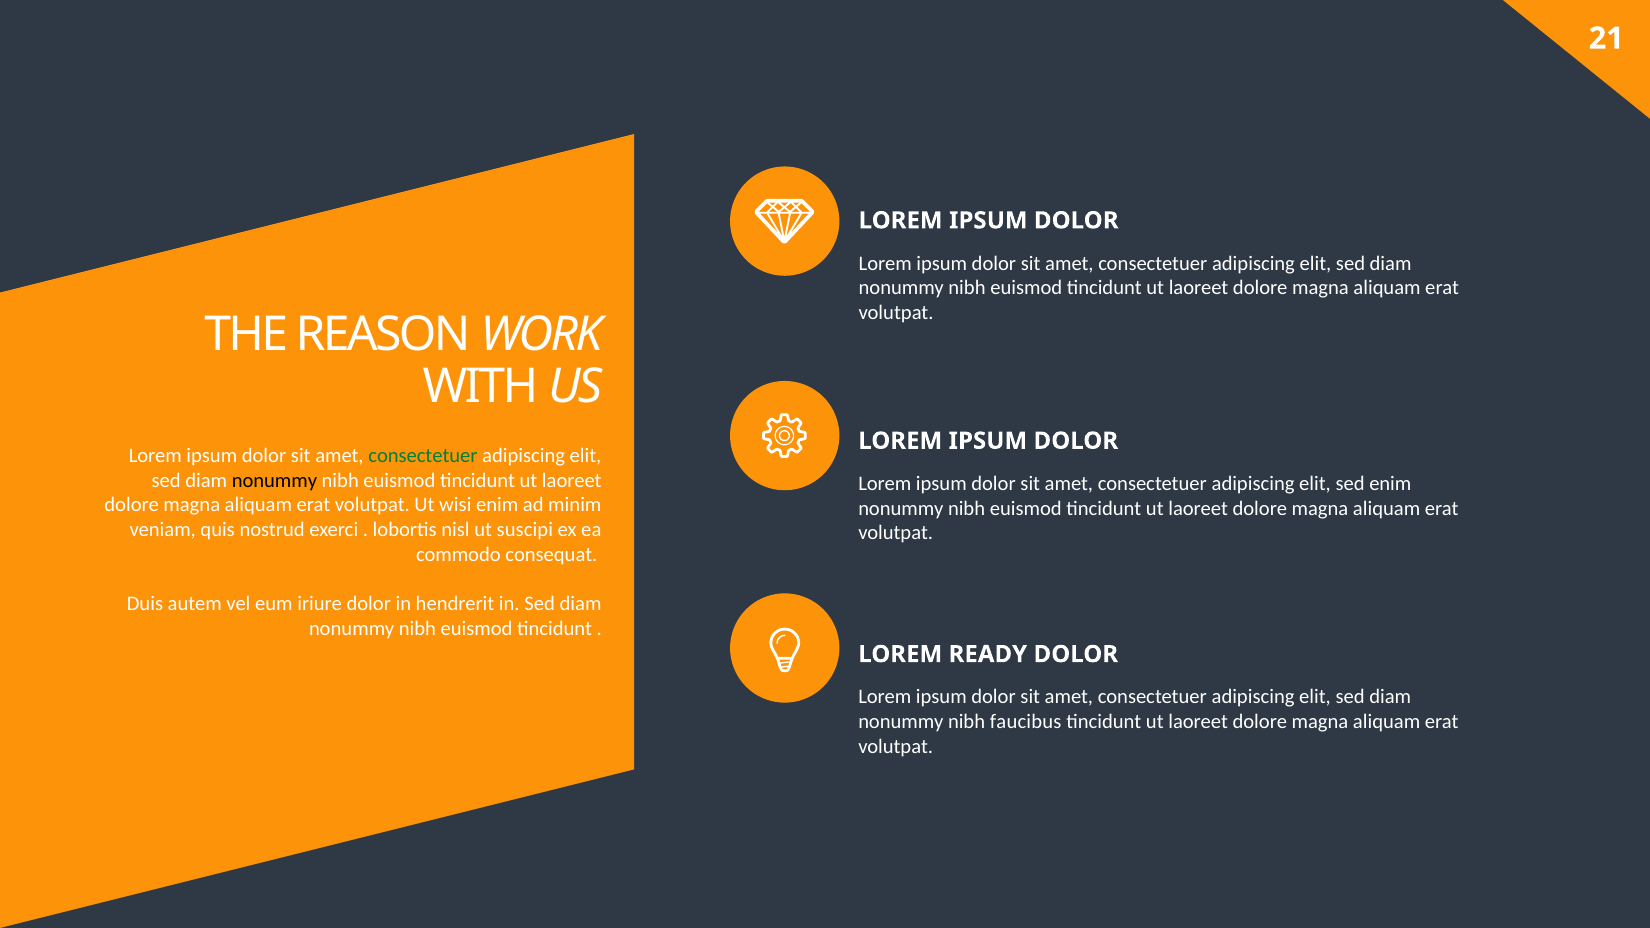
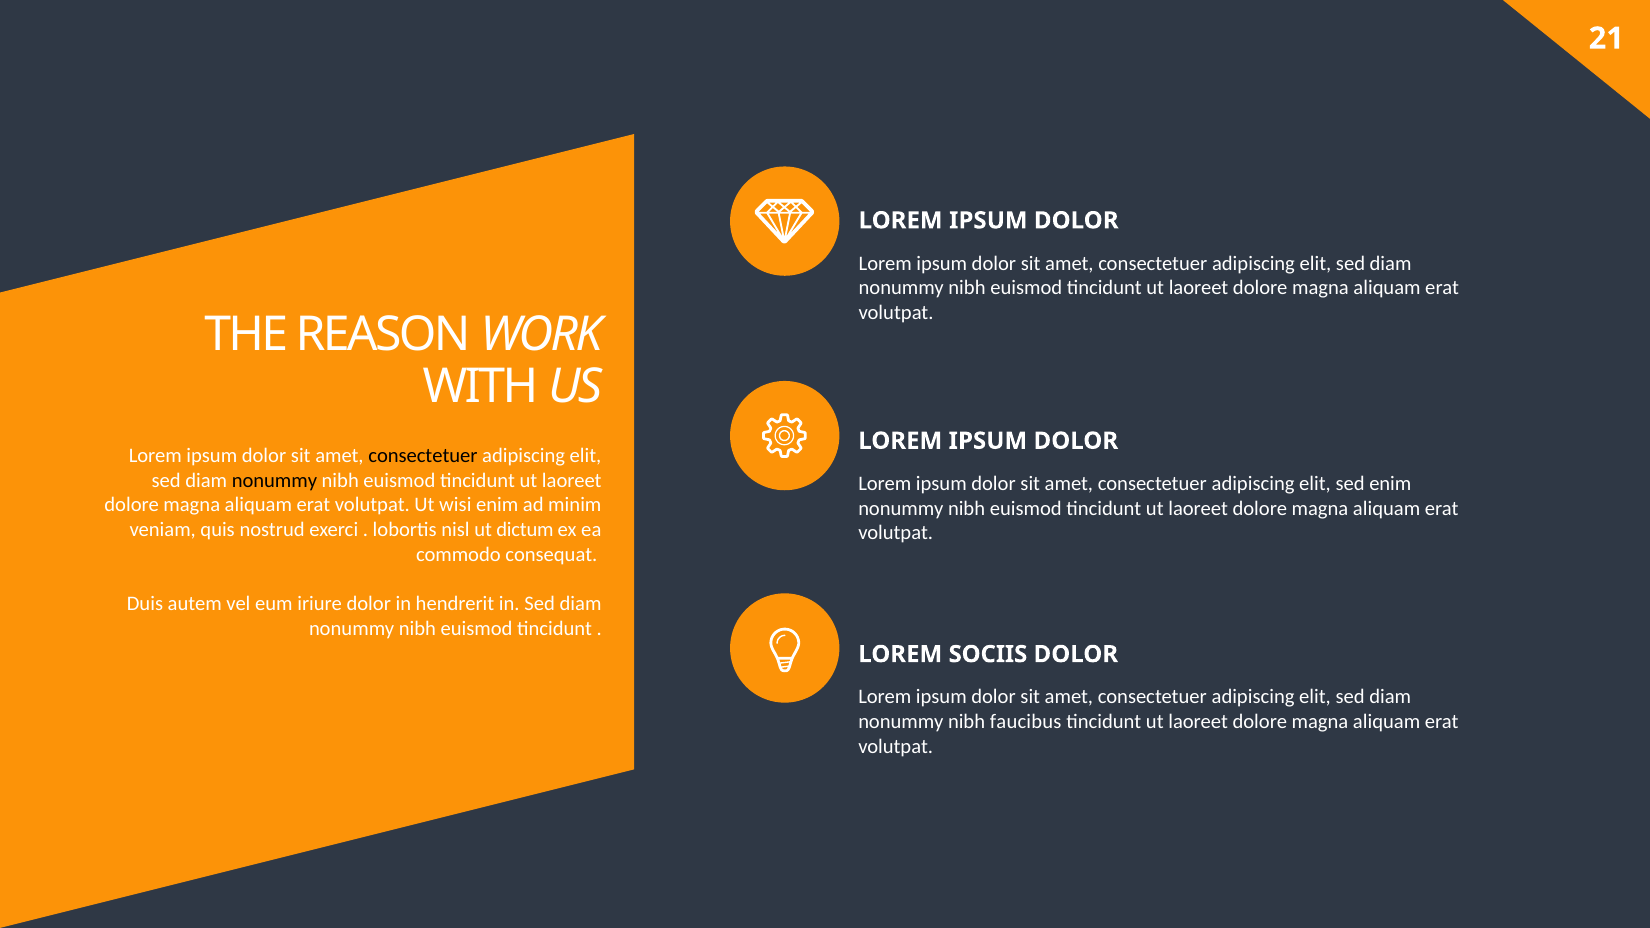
consectetuer at (423, 456) colour: green -> black
suscipi: suscipi -> dictum
READY: READY -> SOCIIS
